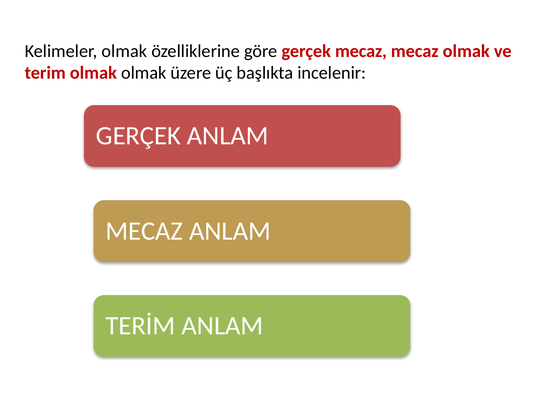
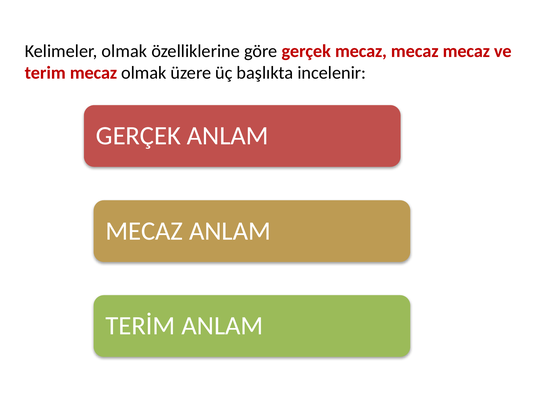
olmak at (466, 51): olmak -> mecaz
terim olmak: olmak -> mecaz
